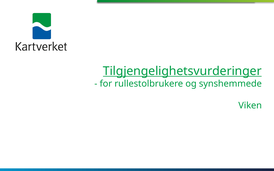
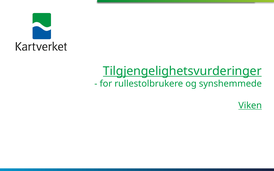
Viken underline: none -> present
